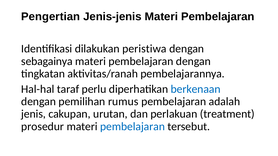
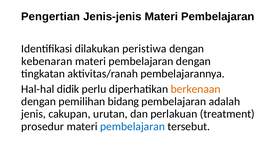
sebagainya: sebagainya -> kebenaran
taraf: taraf -> didik
berkenaan colour: blue -> orange
rumus: rumus -> bidang
